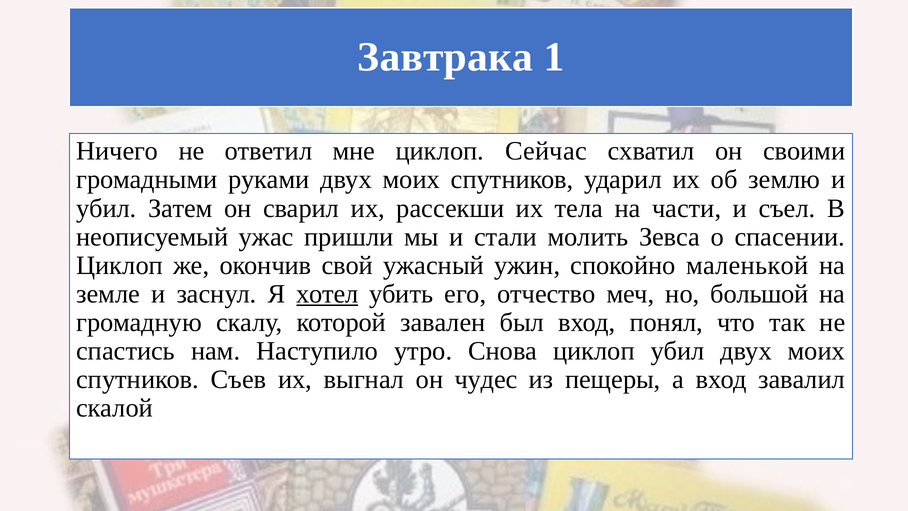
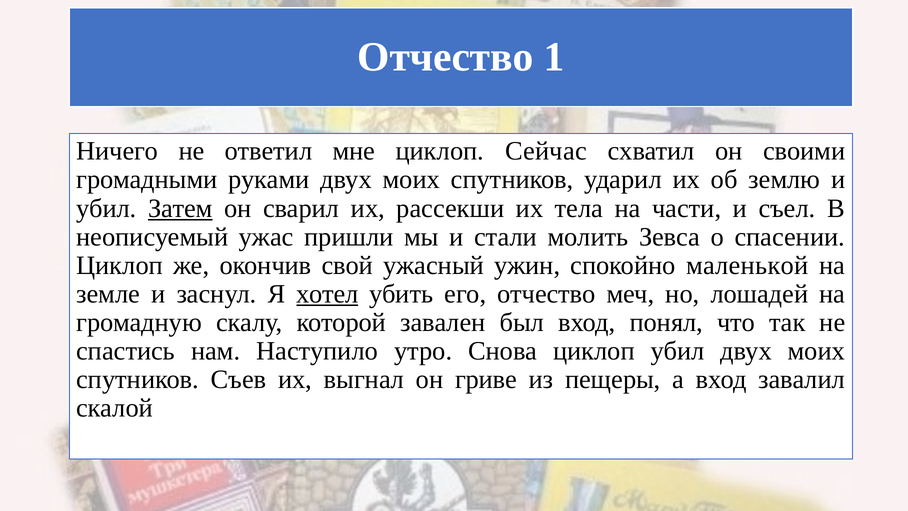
Завтрака at (445, 57): Завтрака -> Отчество
Затем underline: none -> present
большой: большой -> лошадей
чудес: чудес -> гриве
